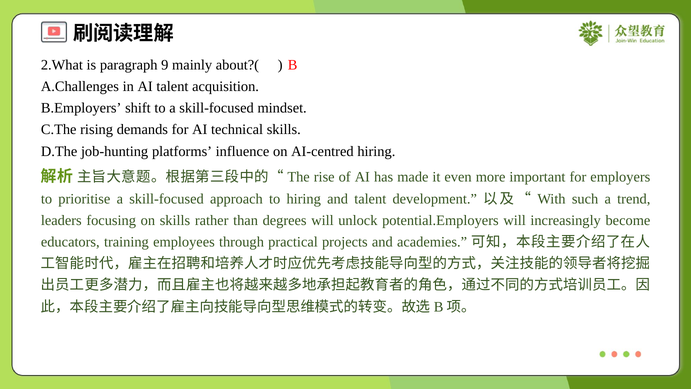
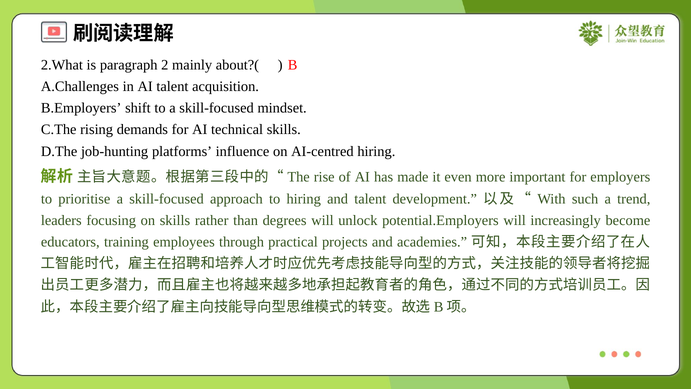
9: 9 -> 2
